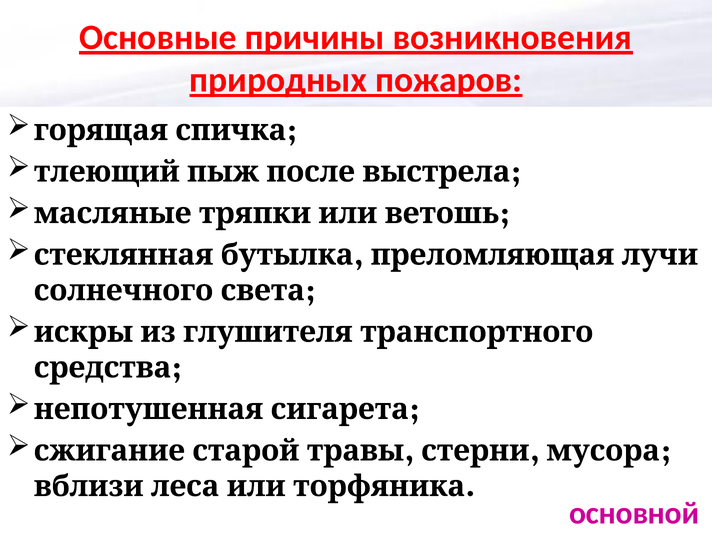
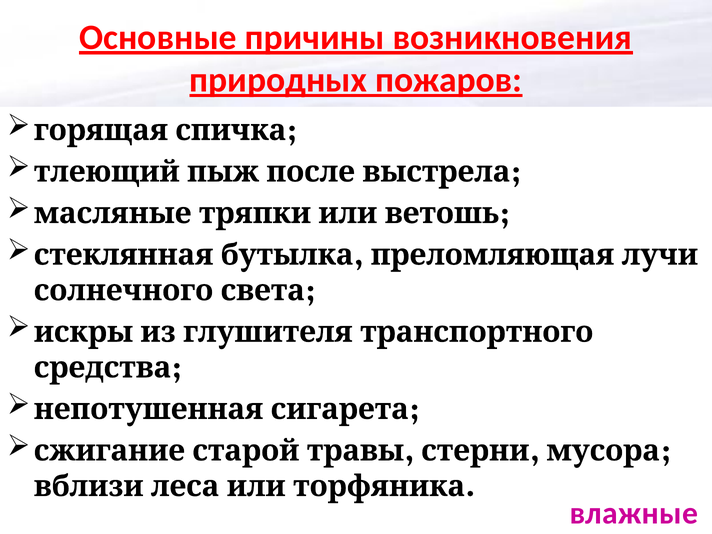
основной: основной -> влажные
